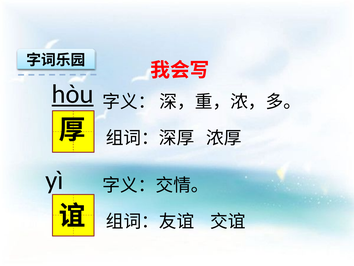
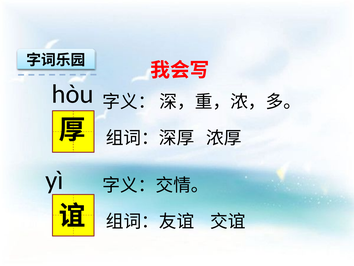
hòu underline: present -> none
